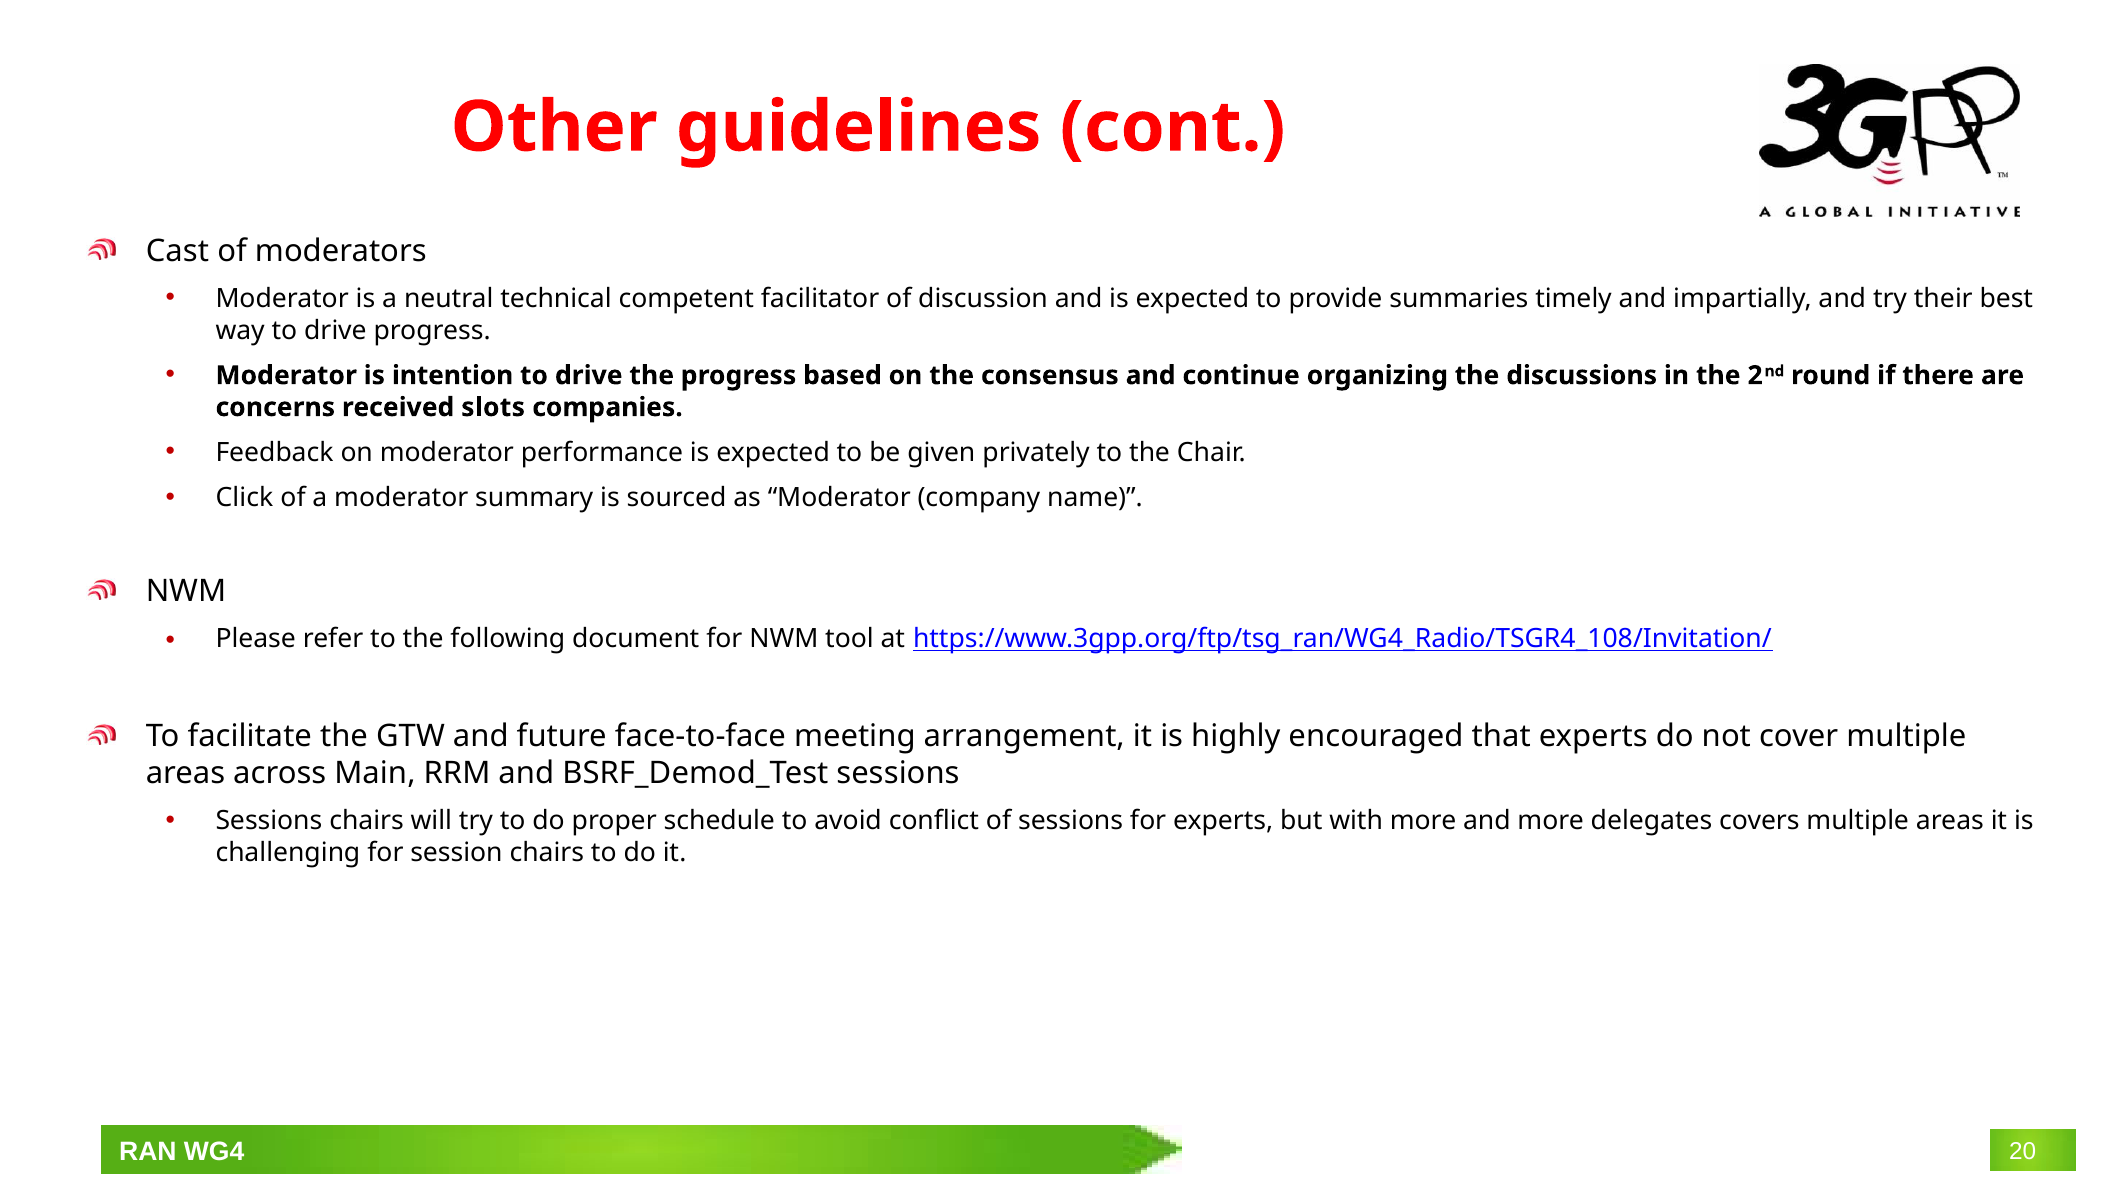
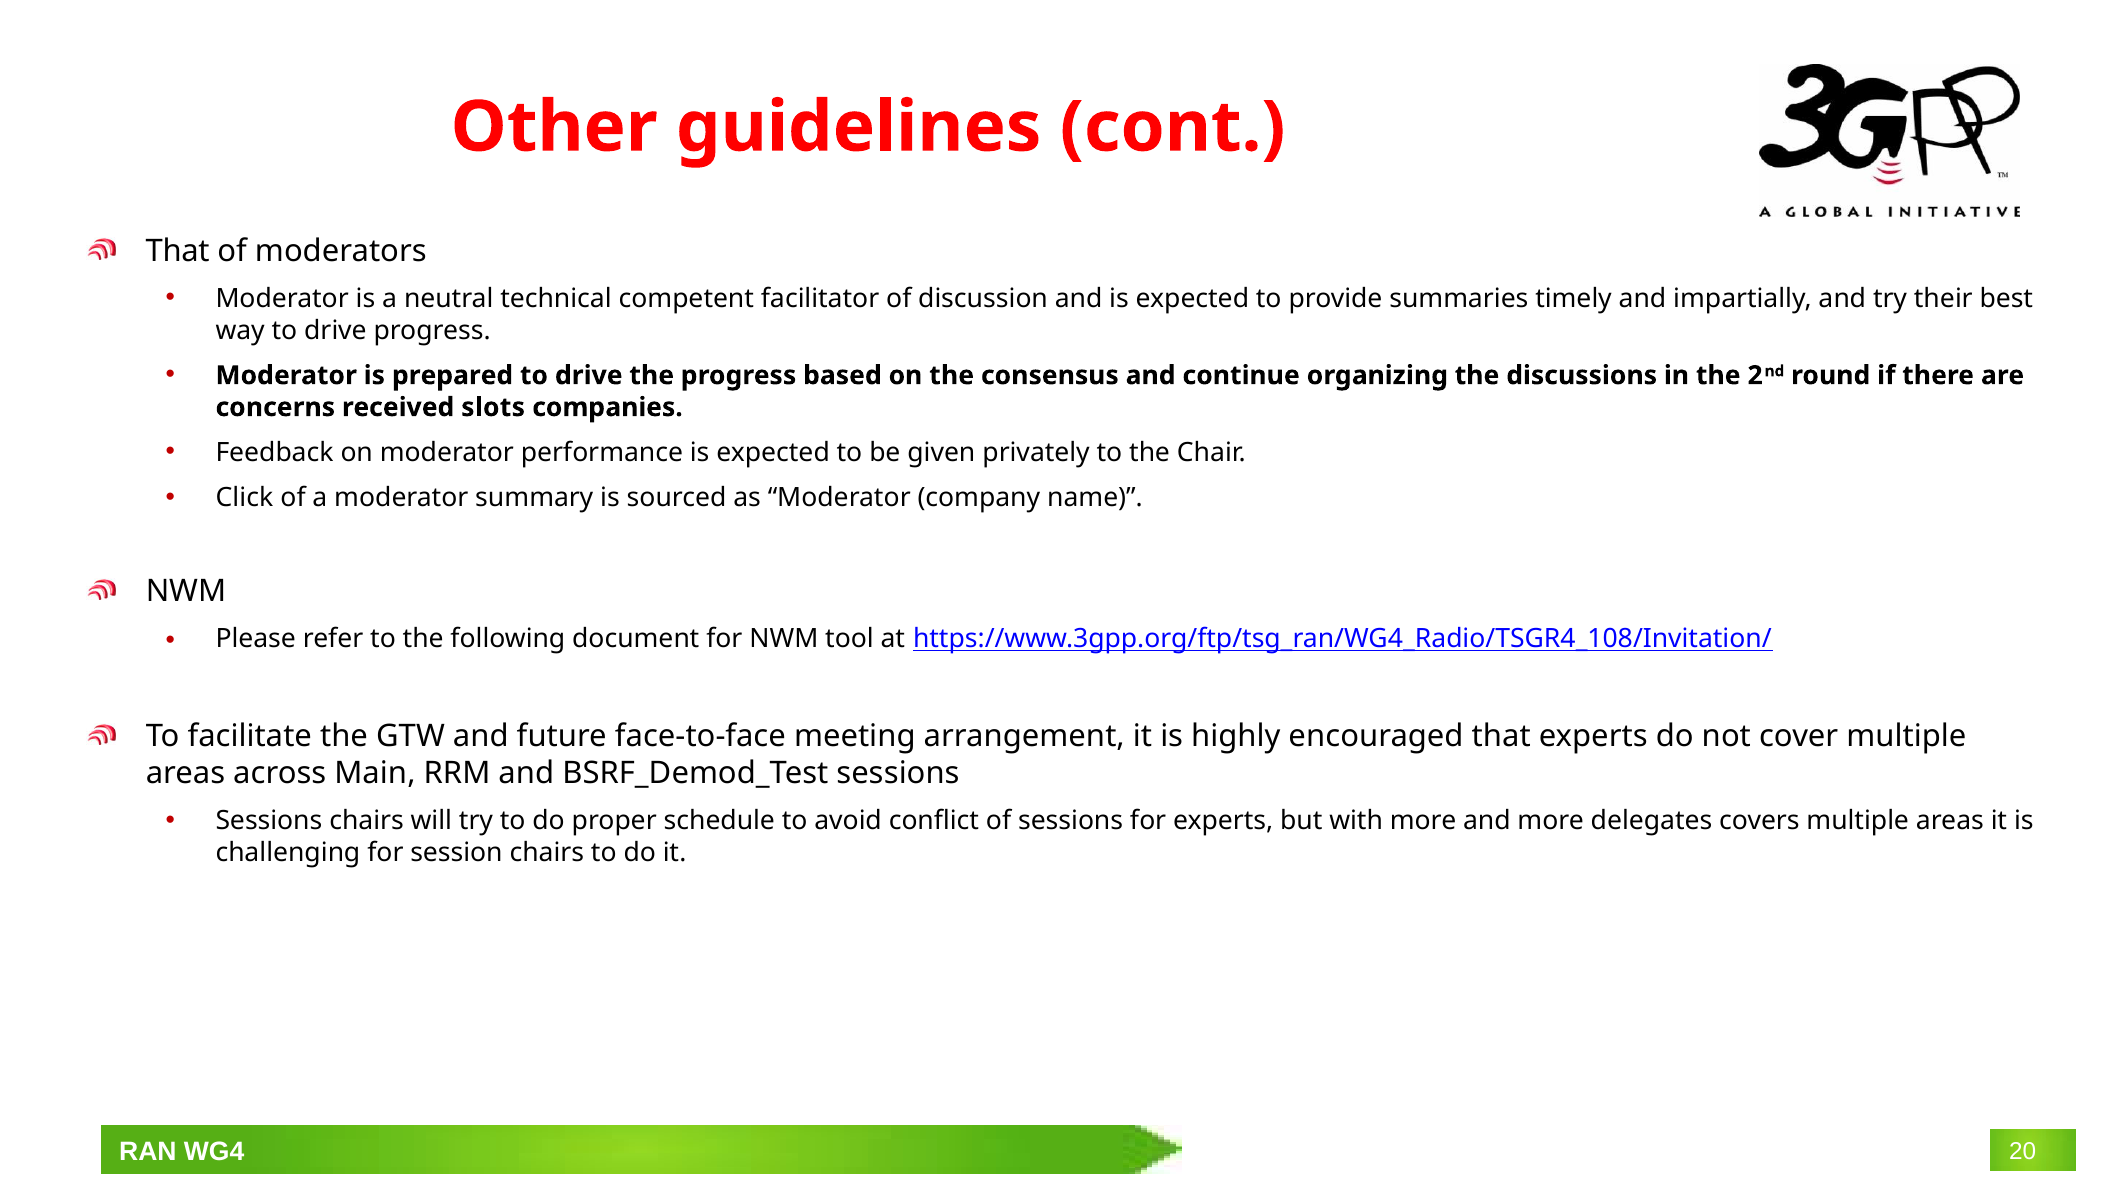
Cast at (177, 251): Cast -> That
intention: intention -> prepared
